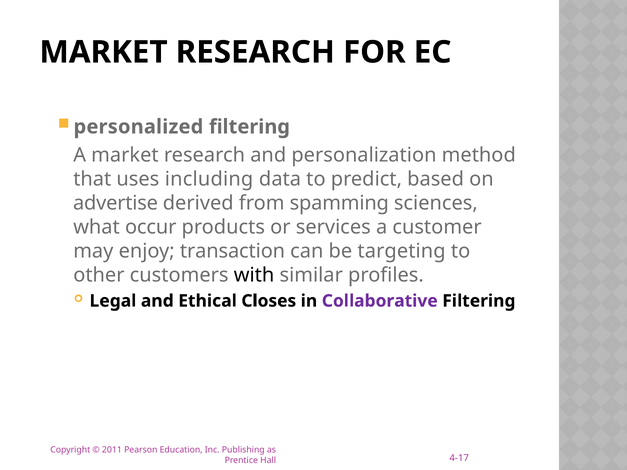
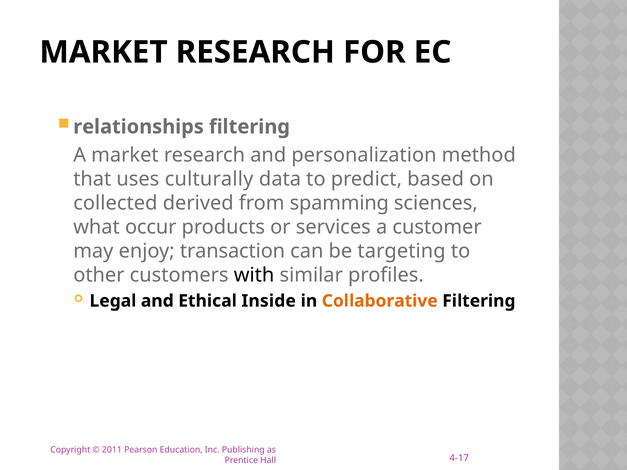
personalized: personalized -> relationships
including: including -> culturally
advertise: advertise -> collected
Closes: Closes -> Inside
Collaborative colour: purple -> orange
